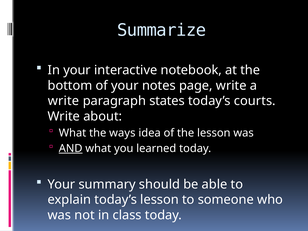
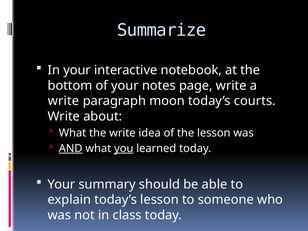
states: states -> moon
the ways: ways -> write
you underline: none -> present
